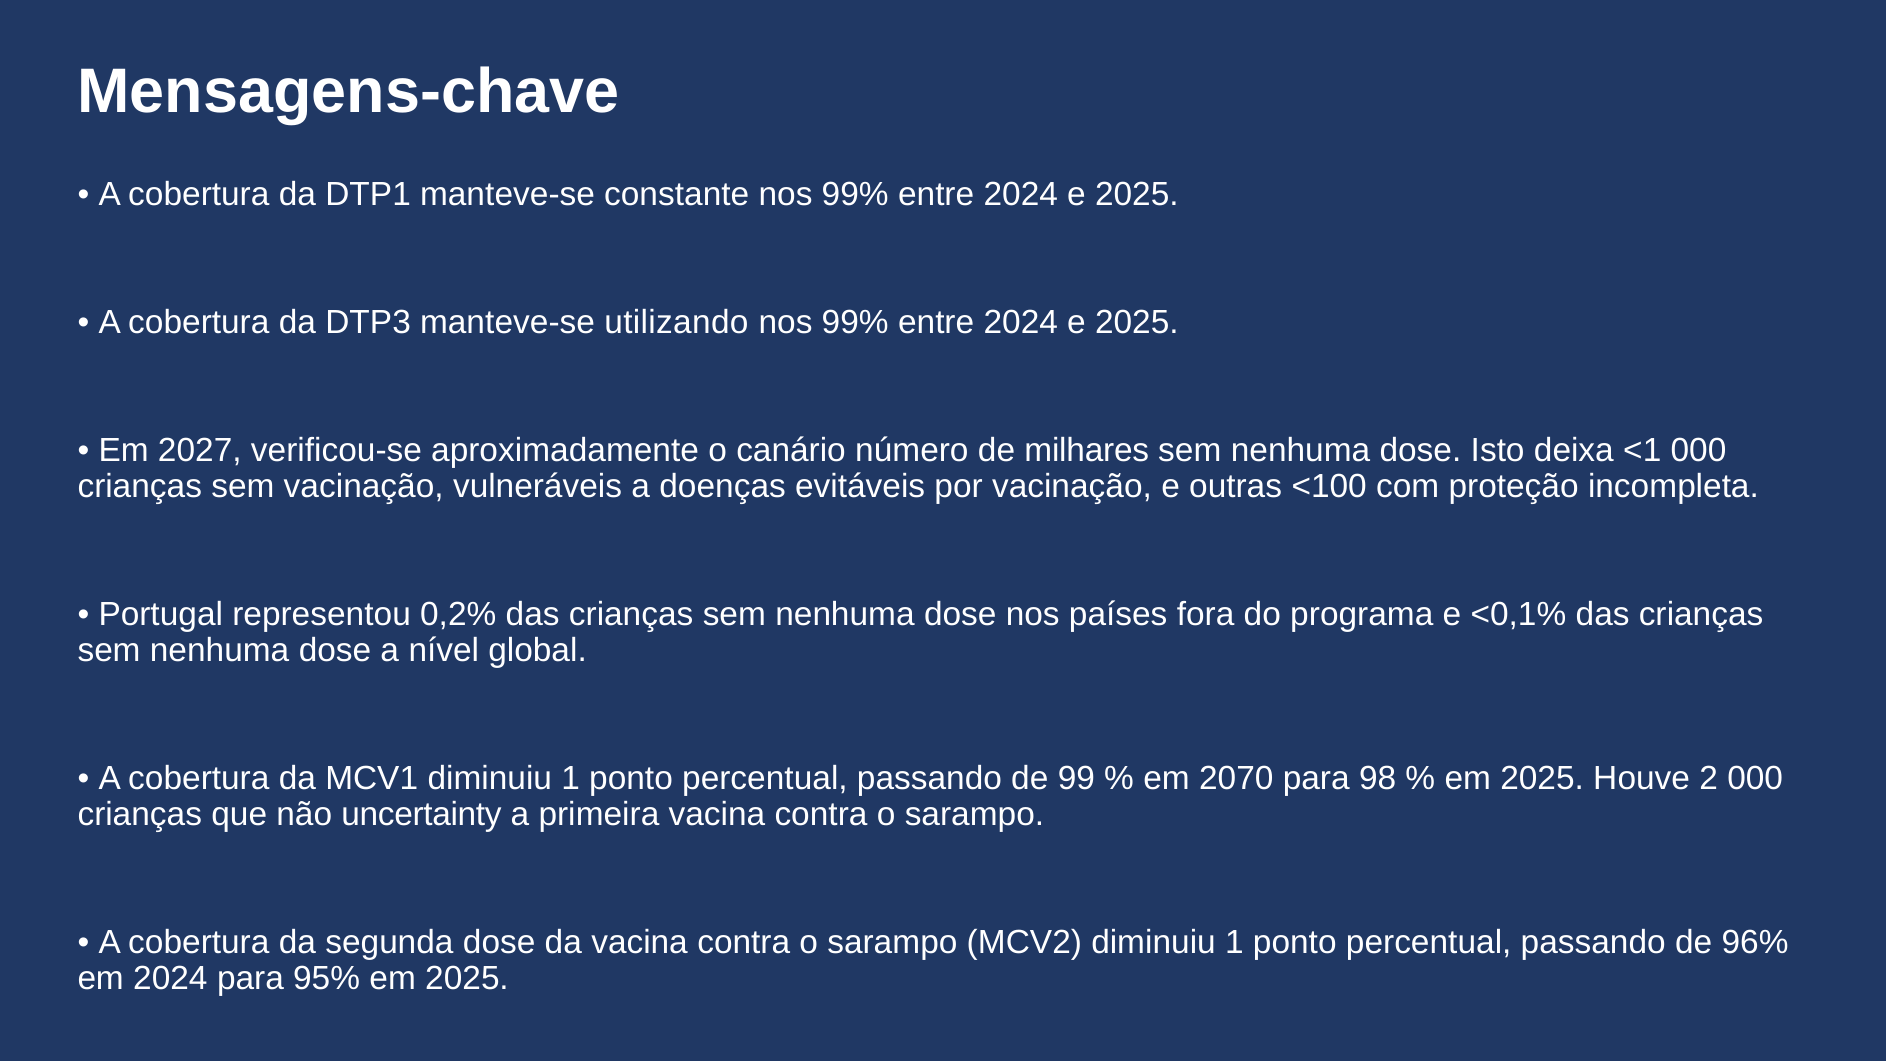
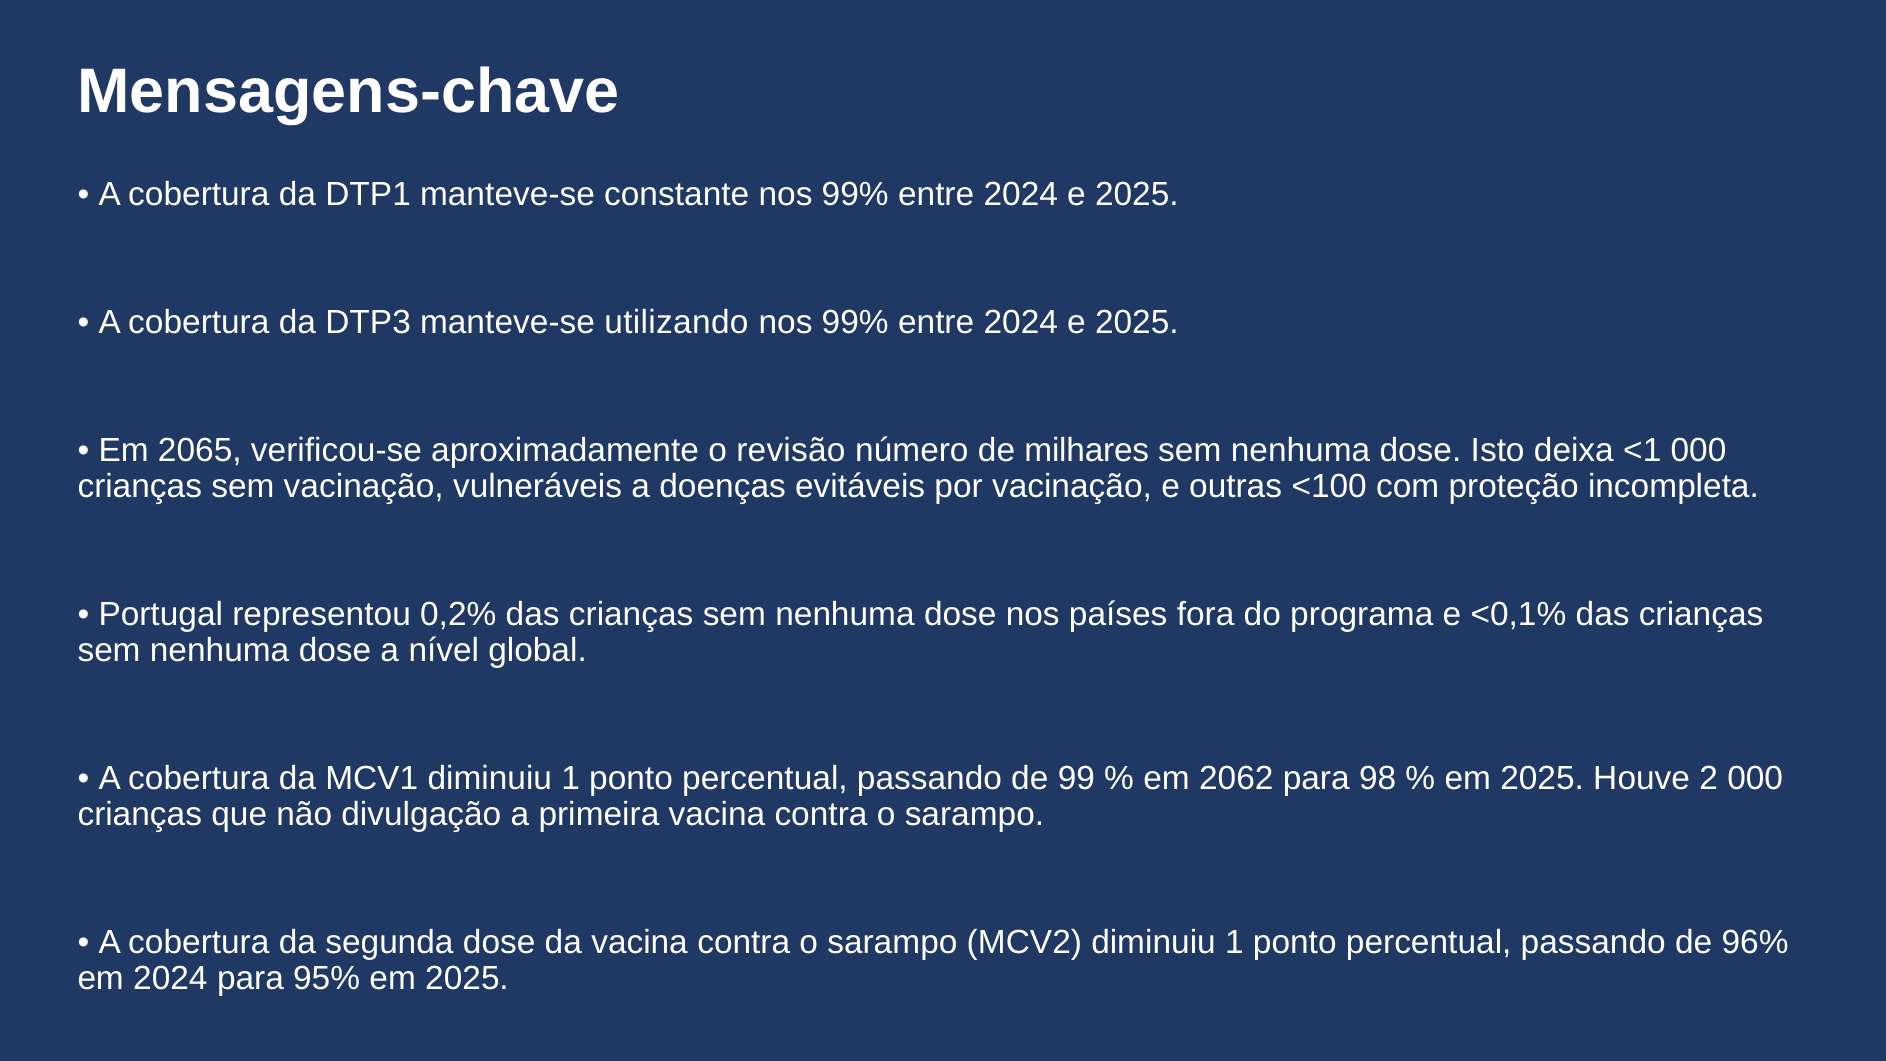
2027: 2027 -> 2065
canário: canário -> revisão
2070: 2070 -> 2062
uncertainty: uncertainty -> divulgação
